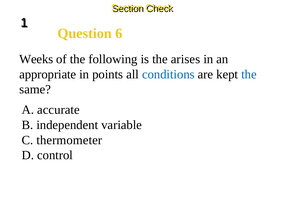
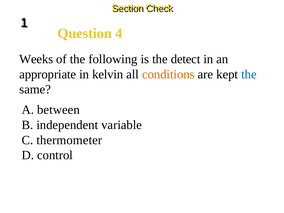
6: 6 -> 4
arises: arises -> detect
points: points -> kelvin
conditions colour: blue -> orange
accurate: accurate -> between
